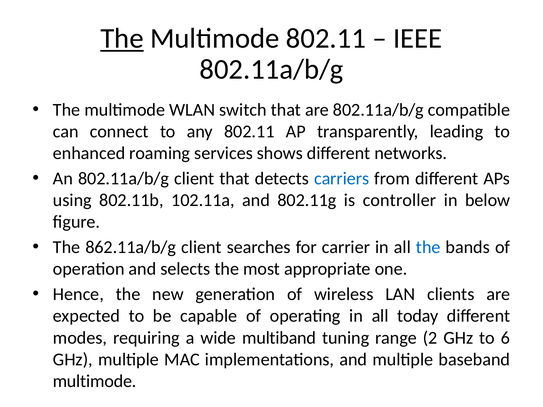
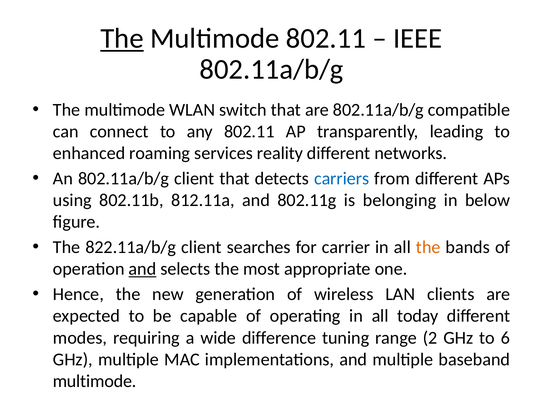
shows: shows -> reality
102.11a: 102.11a -> 812.11a
controller: controller -> belonging
862.11a/b/g: 862.11a/b/g -> 822.11a/b/g
the at (428, 247) colour: blue -> orange
and at (142, 269) underline: none -> present
multiband: multiband -> difference
